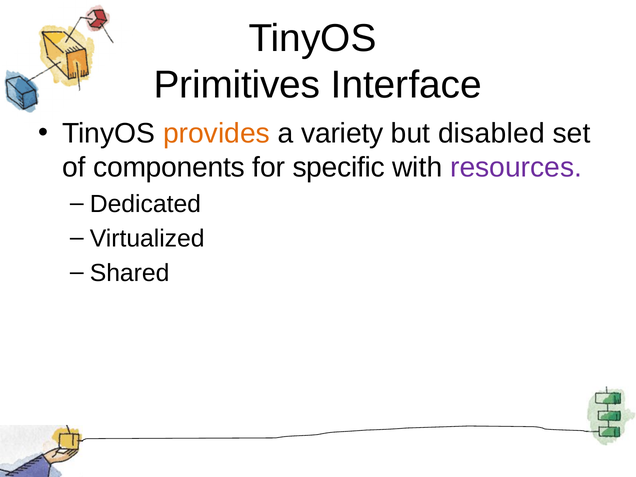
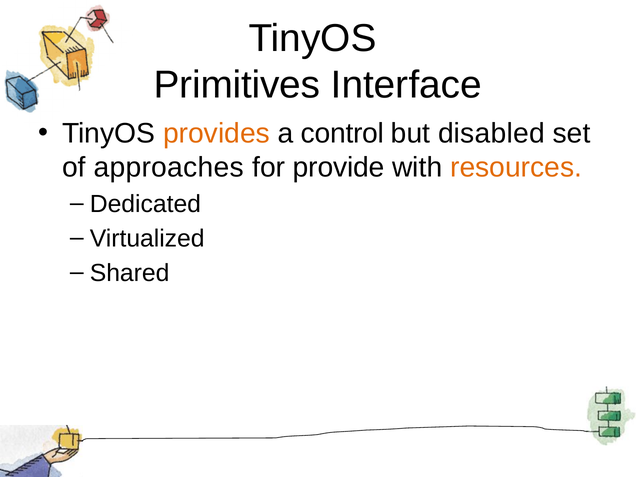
variety: variety -> control
components: components -> approaches
specific: specific -> provide
resources colour: purple -> orange
